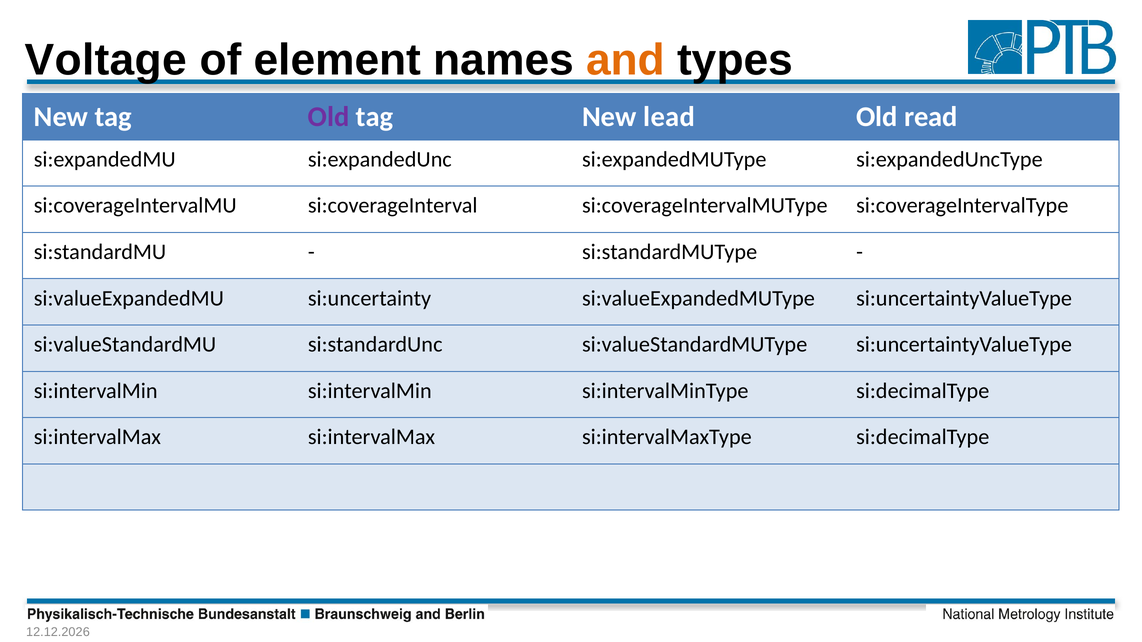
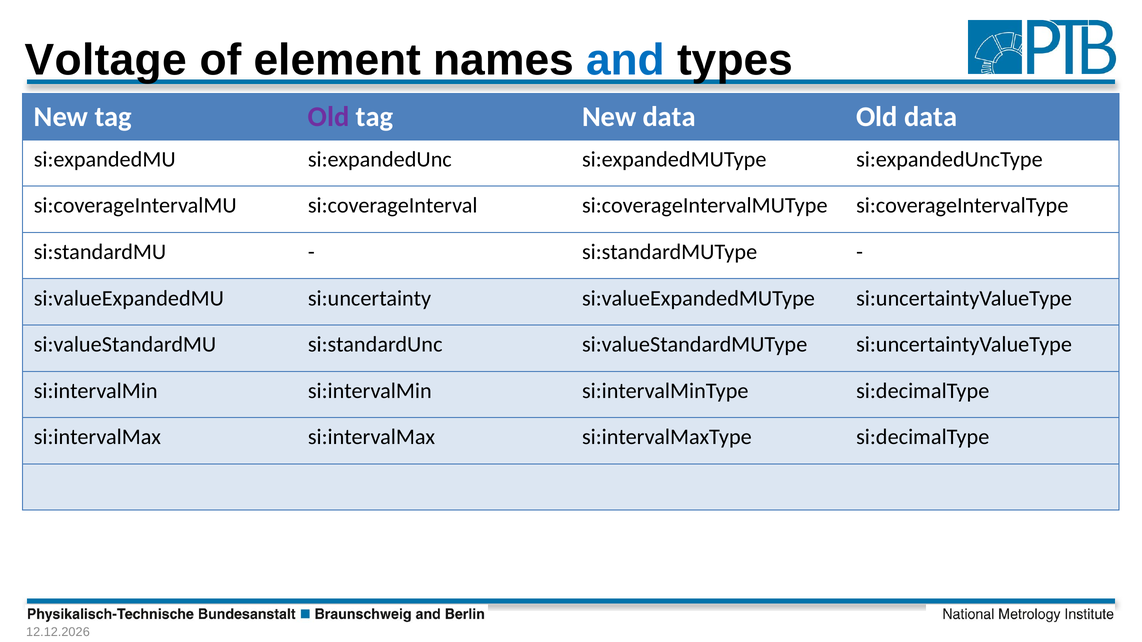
and colour: orange -> blue
New lead: lead -> data
Old read: read -> data
